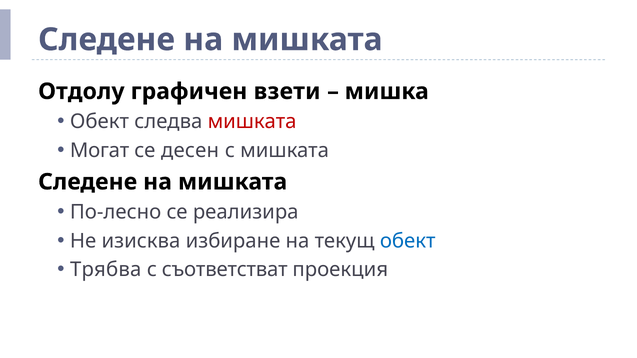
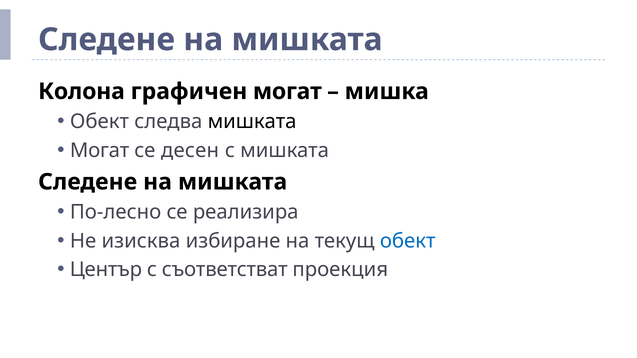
Отдолу: Отдолу -> Колона
графичен взети: взети -> могат
мишката at (252, 122) colour: red -> black
Трябва: Трябва -> Център
